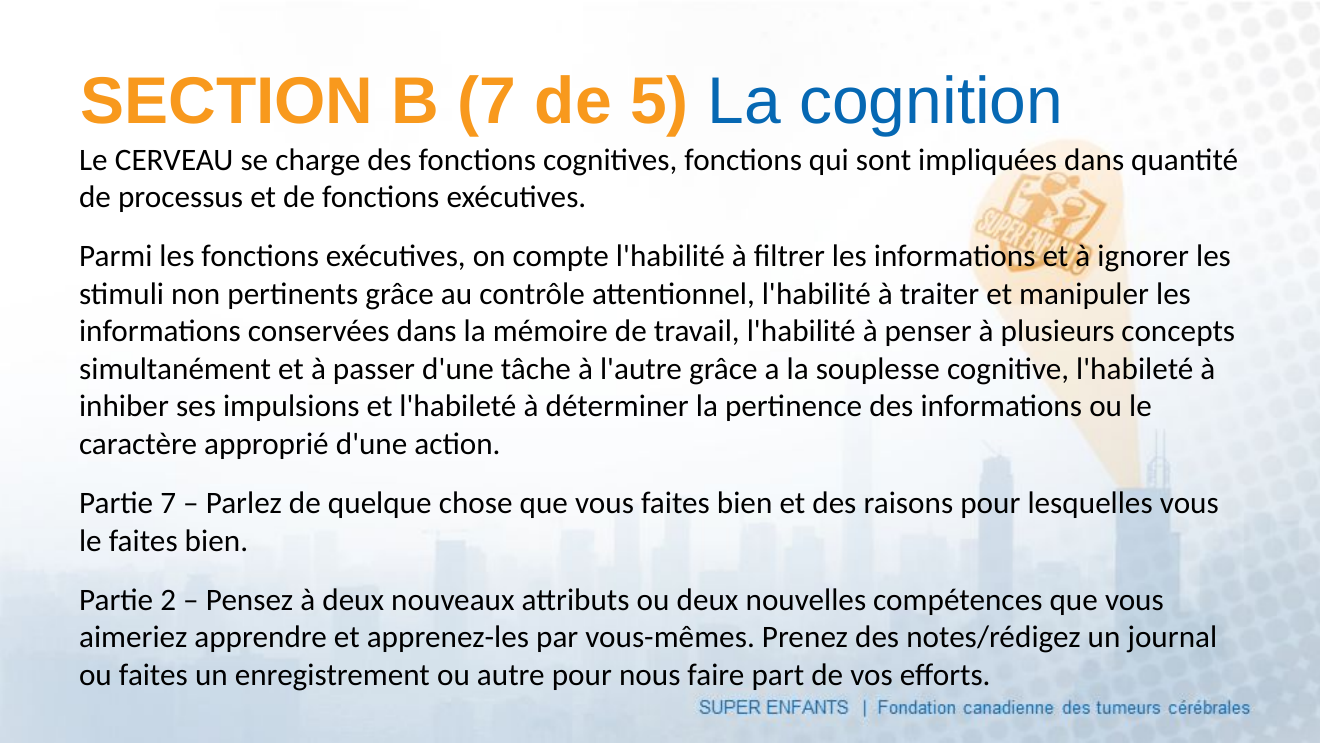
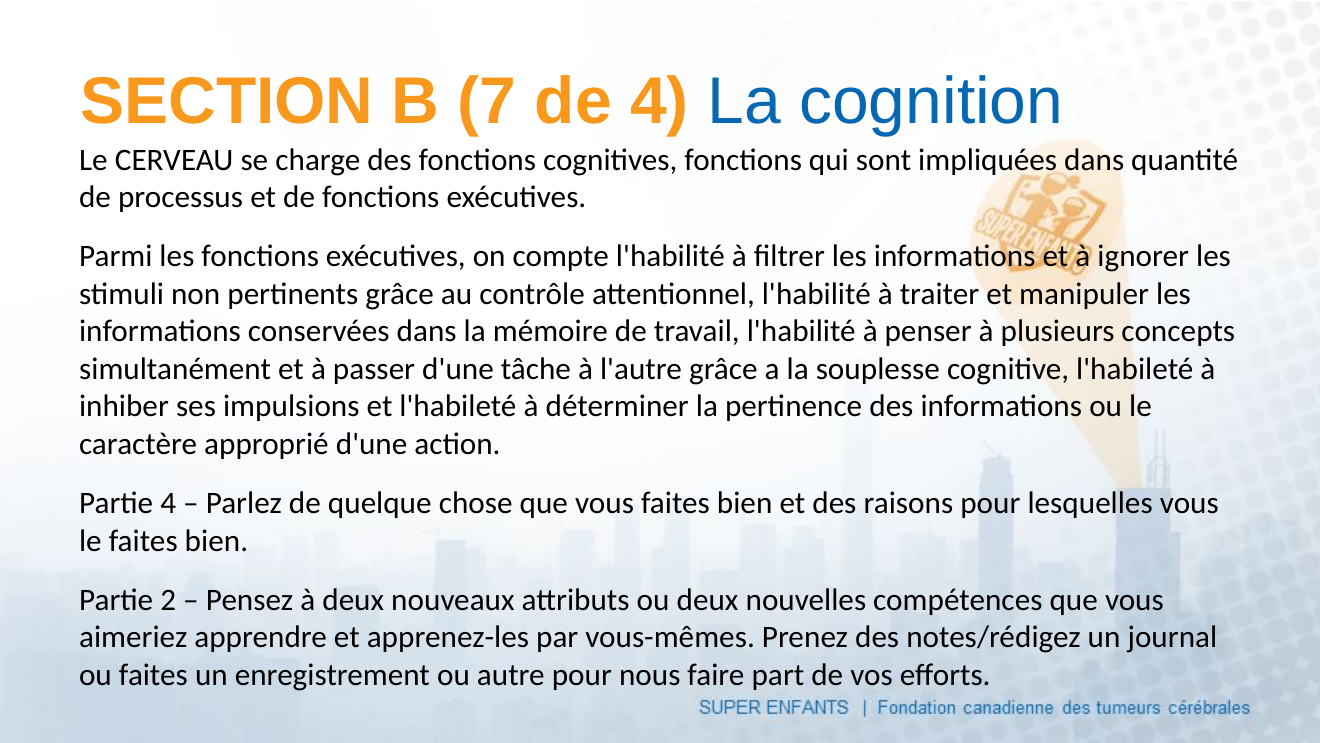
de 5: 5 -> 4
Partie 7: 7 -> 4
